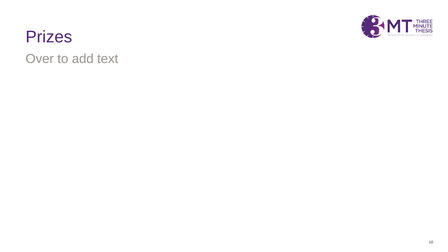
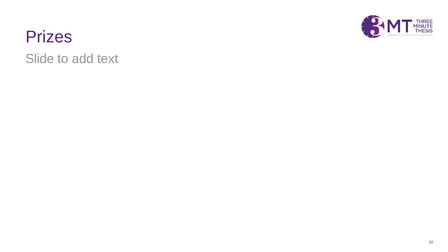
Over: Over -> Slide
